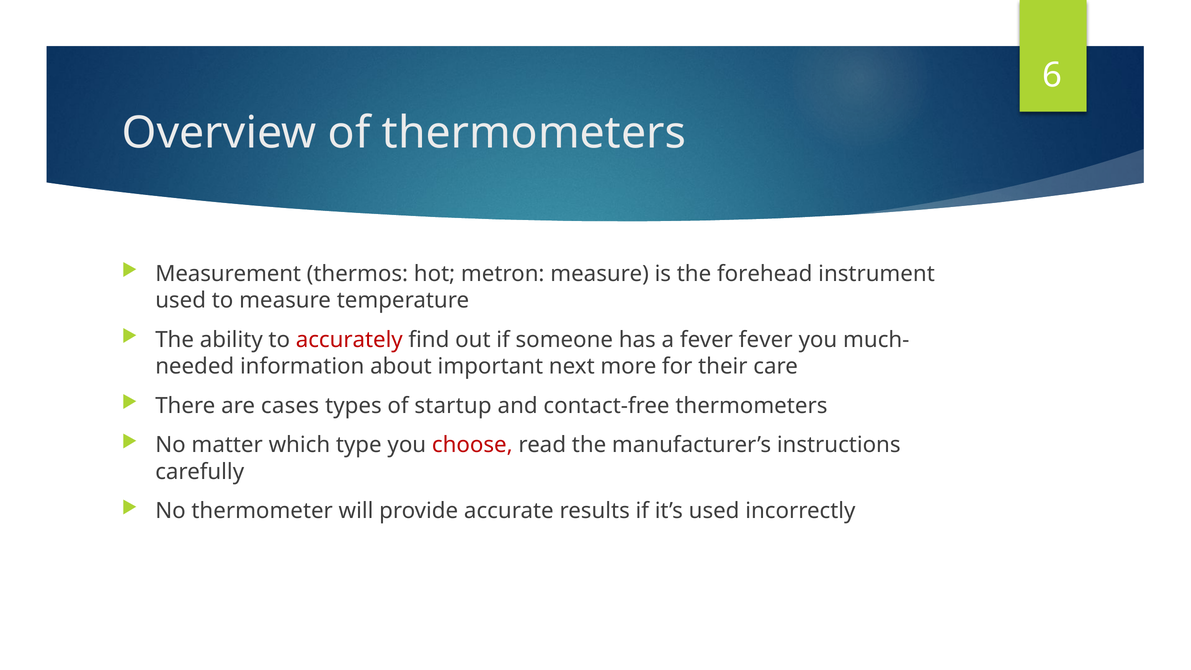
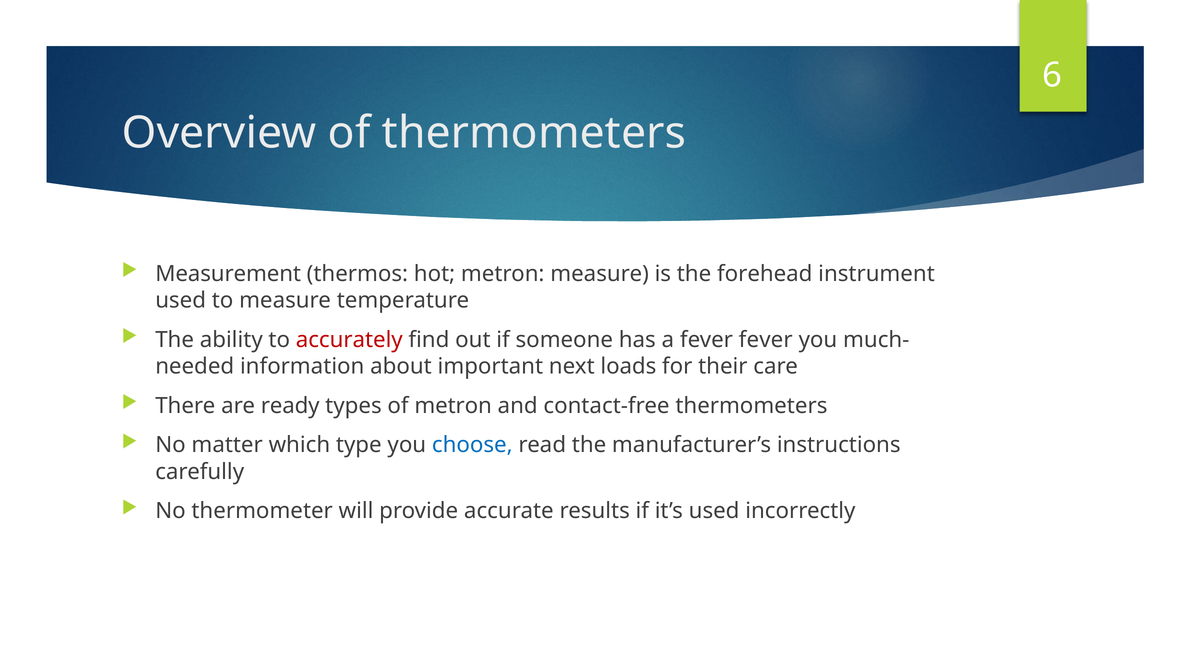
more: more -> loads
cases: cases -> ready
of startup: startup -> metron
choose colour: red -> blue
